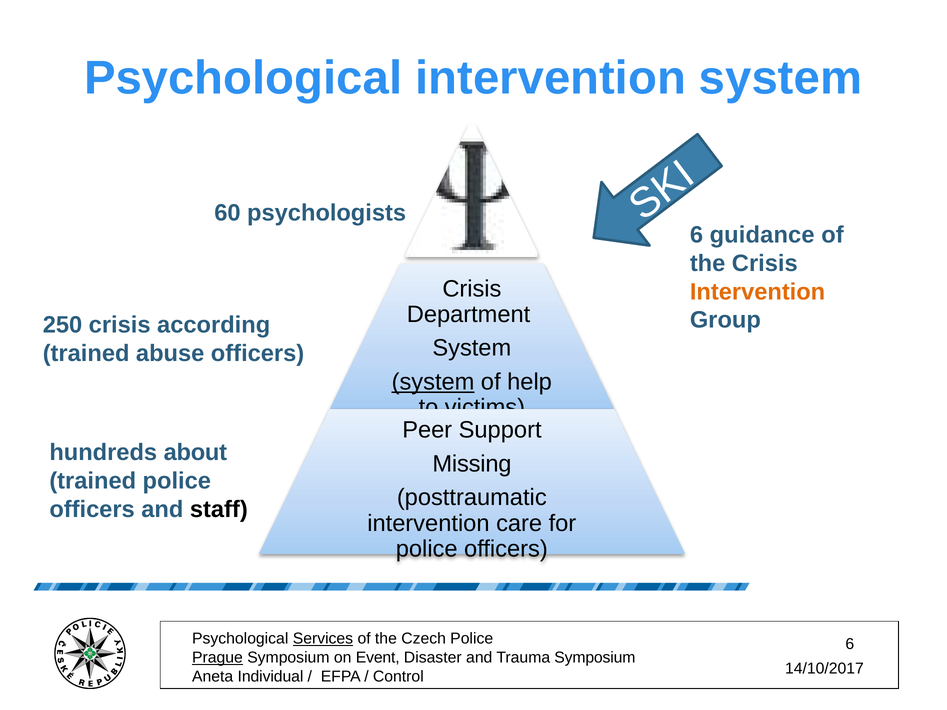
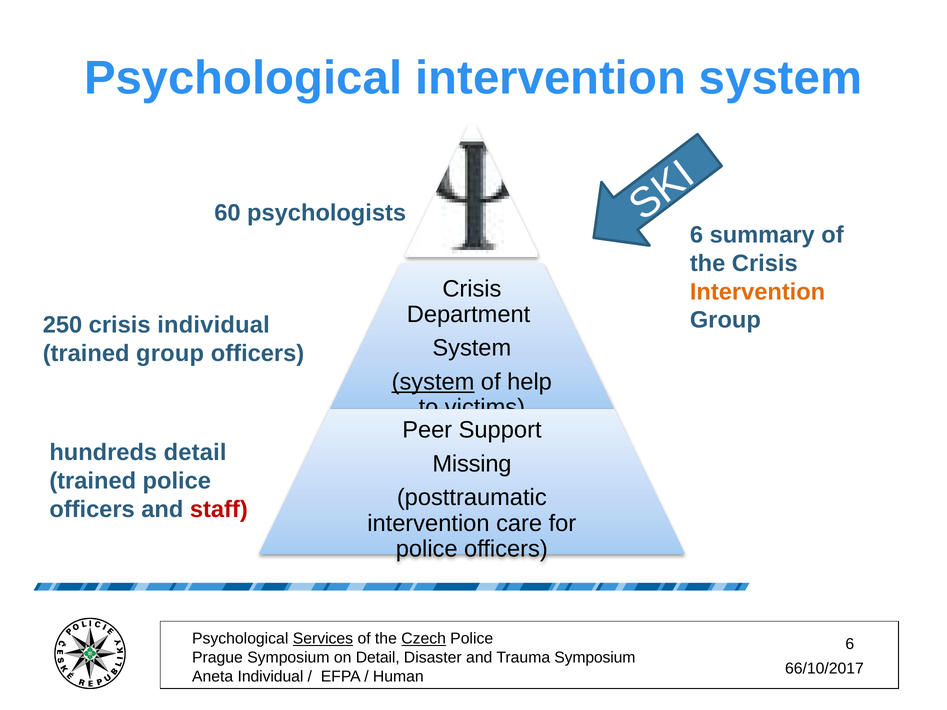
guidance: guidance -> summary
crisis according: according -> individual
trained abuse: abuse -> group
hundreds about: about -> detail
staff colour: black -> red
Czech underline: none -> present
Prague underline: present -> none
on Event: Event -> Detail
14/10/2017: 14/10/2017 -> 66/10/2017
Control: Control -> Human
